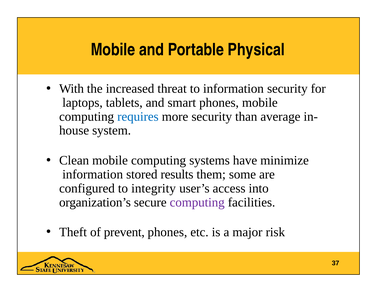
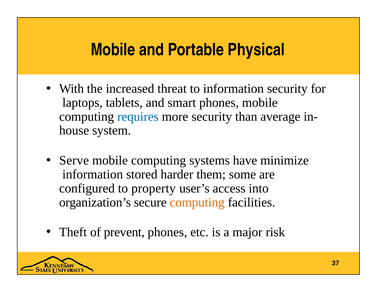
Clean: Clean -> Serve
results: results -> harder
integrity: integrity -> property
computing at (197, 202) colour: purple -> orange
